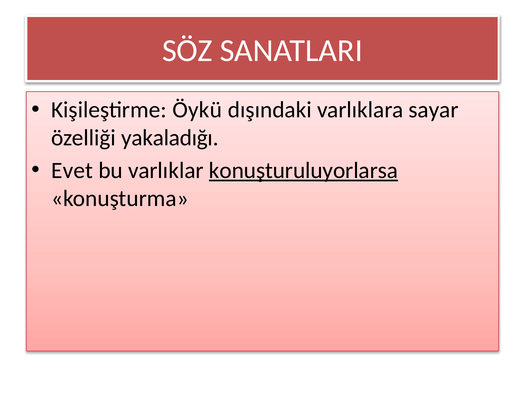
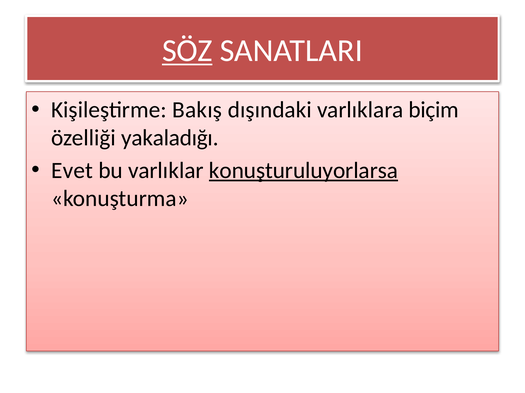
SÖZ underline: none -> present
Öykü: Öykü -> Bakış
sayar: sayar -> biçim
